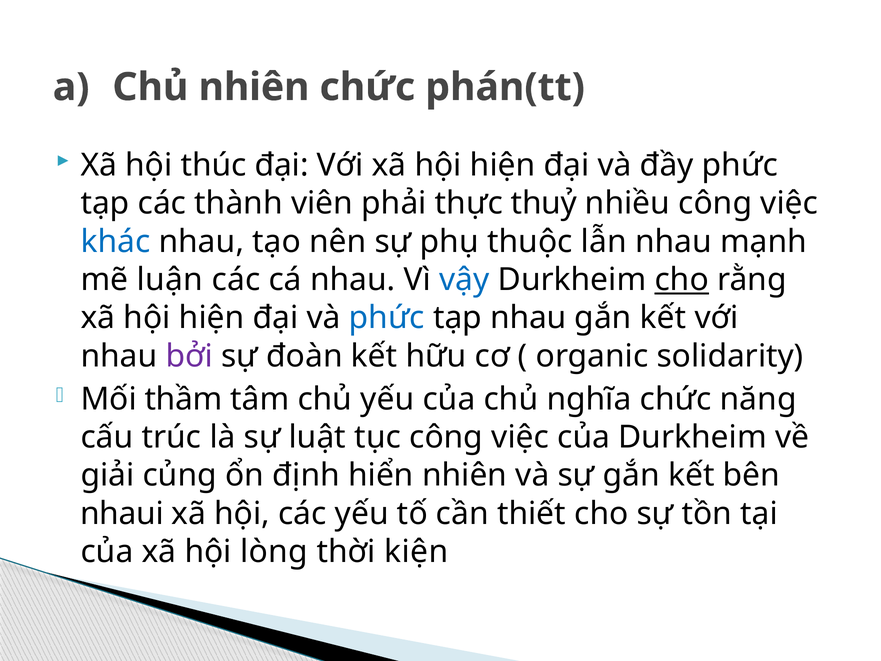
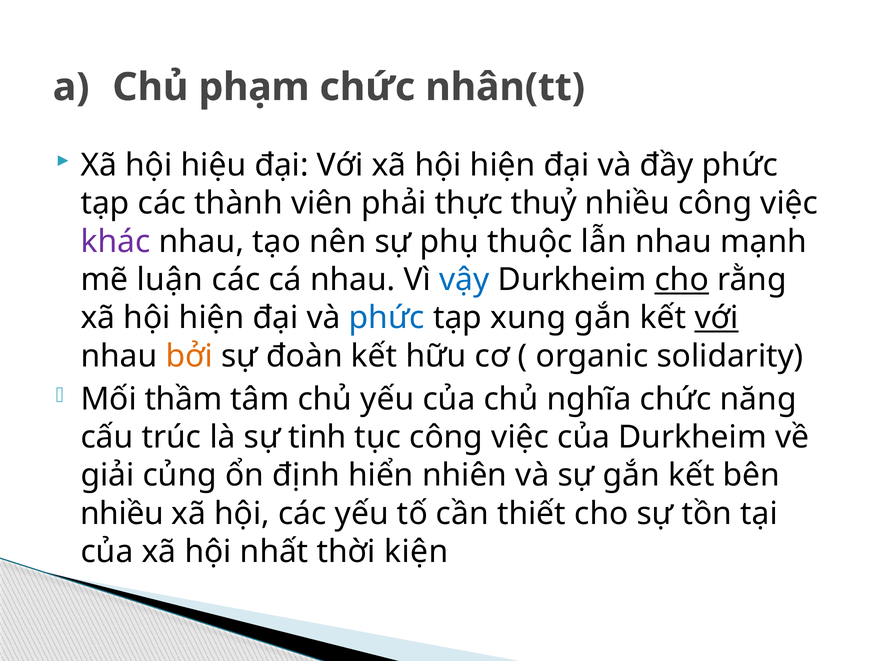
Chủ nhiên: nhiên -> phạm
phán(tt: phán(tt -> nhân(tt
thúc: thúc -> hiệu
khác colour: blue -> purple
tạp nhau: nhau -> xung
với at (717, 318) underline: none -> present
bởi colour: purple -> orange
luật: luật -> tinh
nhaui at (122, 513): nhaui -> nhiều
lòng: lòng -> nhất
